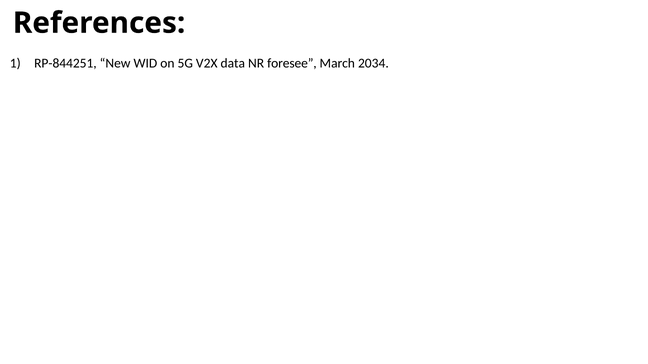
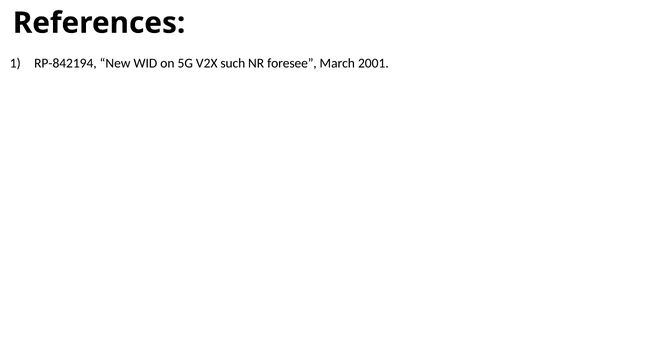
RP-844251: RP-844251 -> RP-842194
data: data -> such
2034: 2034 -> 2001
